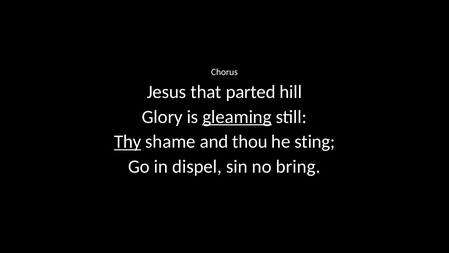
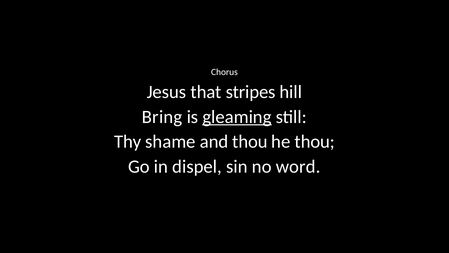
parted: parted -> stripes
Glory: Glory -> Bring
Thy underline: present -> none
he sting: sting -> thou
bring: bring -> word
